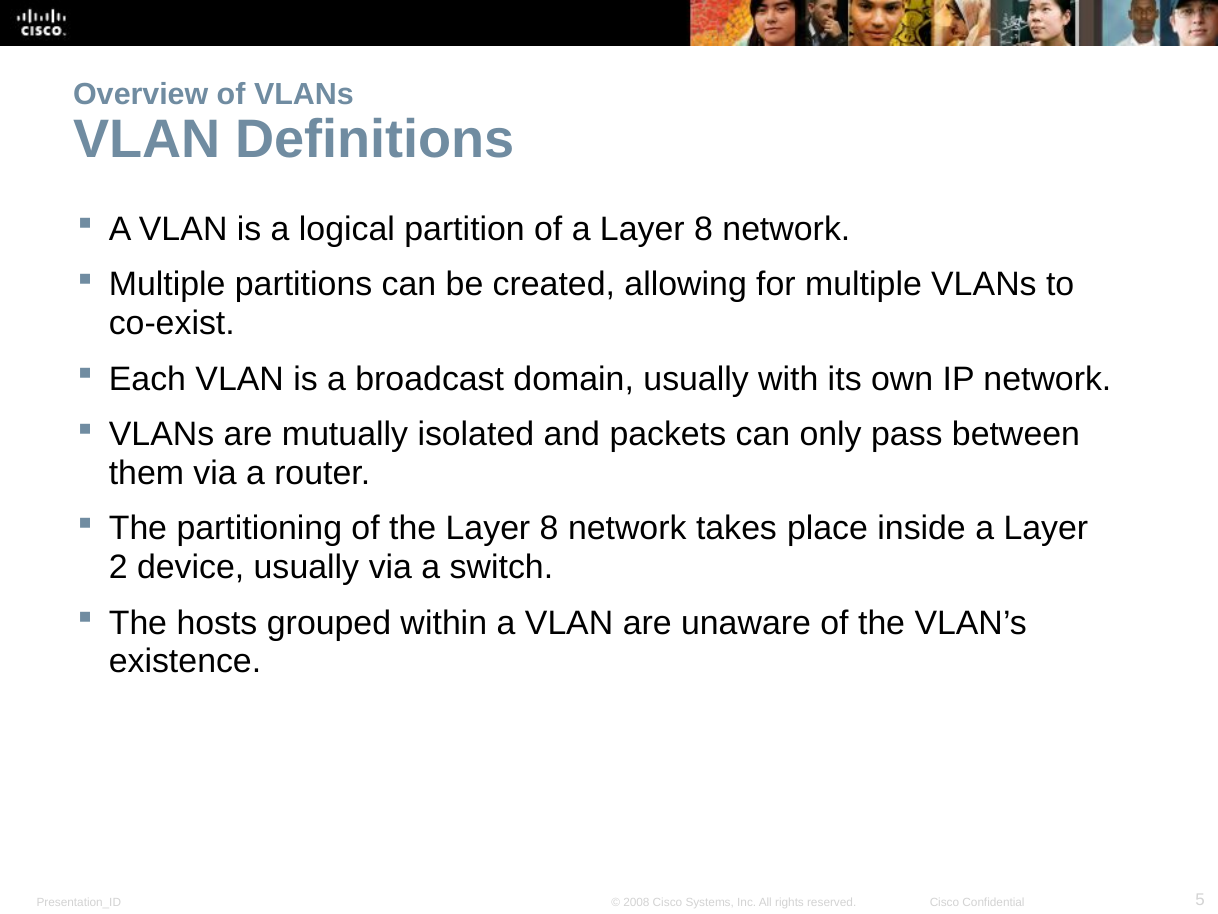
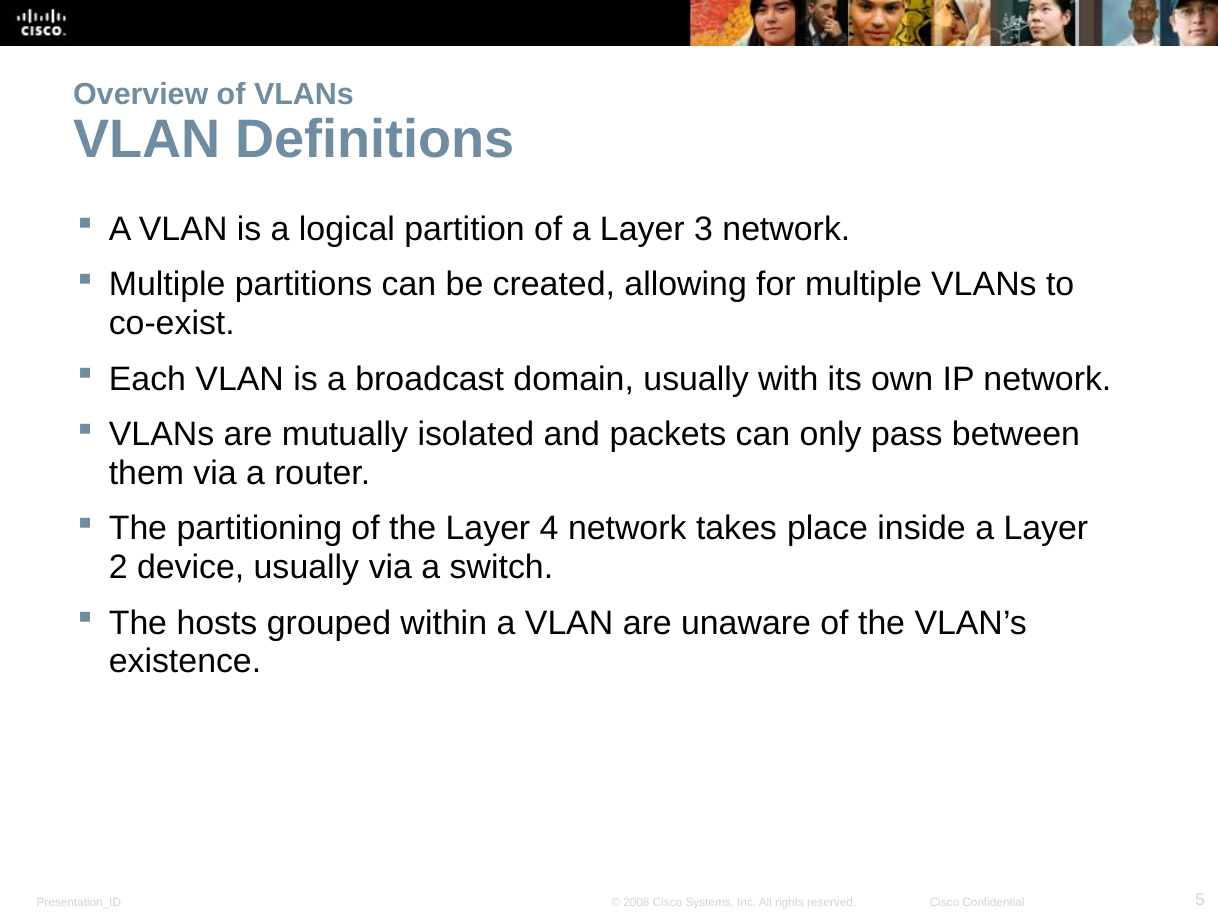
a Layer 8: 8 -> 3
the Layer 8: 8 -> 4
